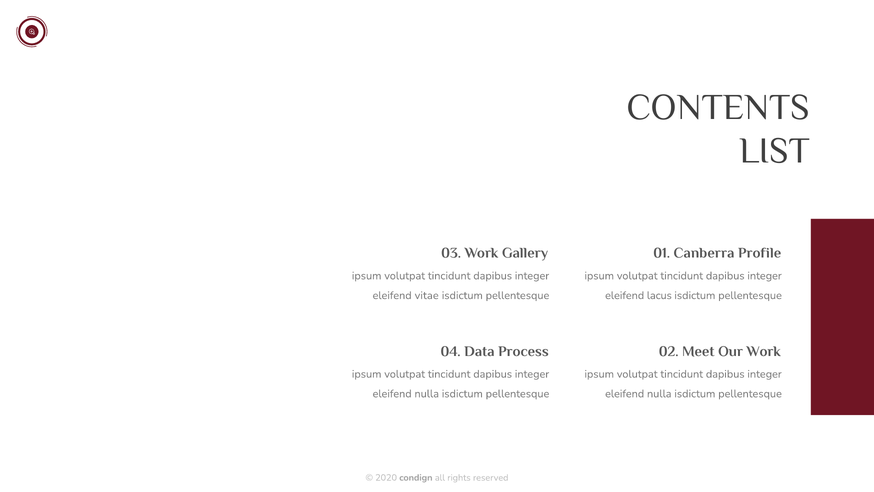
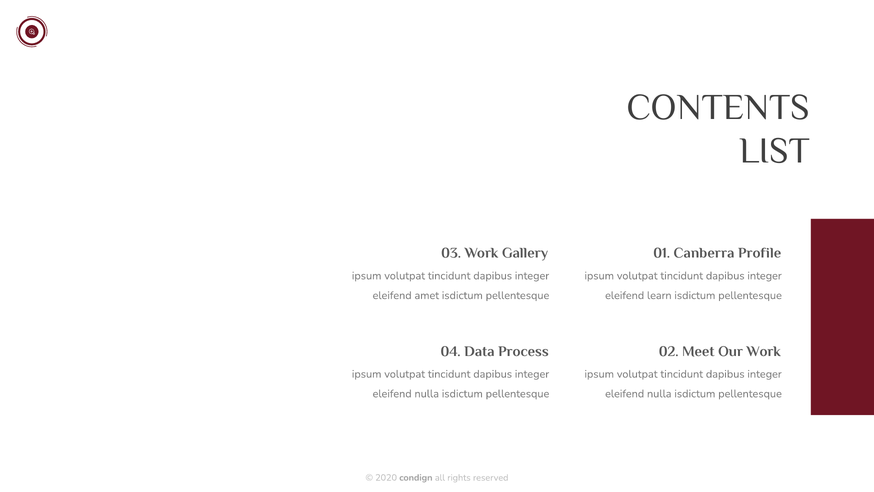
vitae: vitae -> amet
lacus: lacus -> learn
